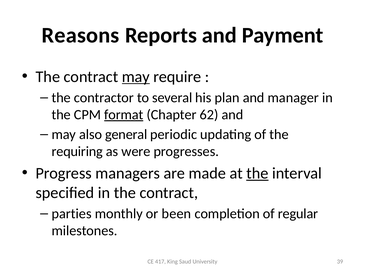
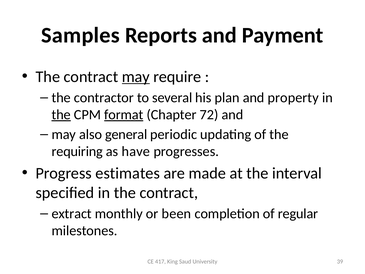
Reasons: Reasons -> Samples
manager: manager -> property
the at (61, 115) underline: none -> present
62: 62 -> 72
were: were -> have
managers: managers -> estimates
the at (257, 173) underline: present -> none
parties: parties -> extract
